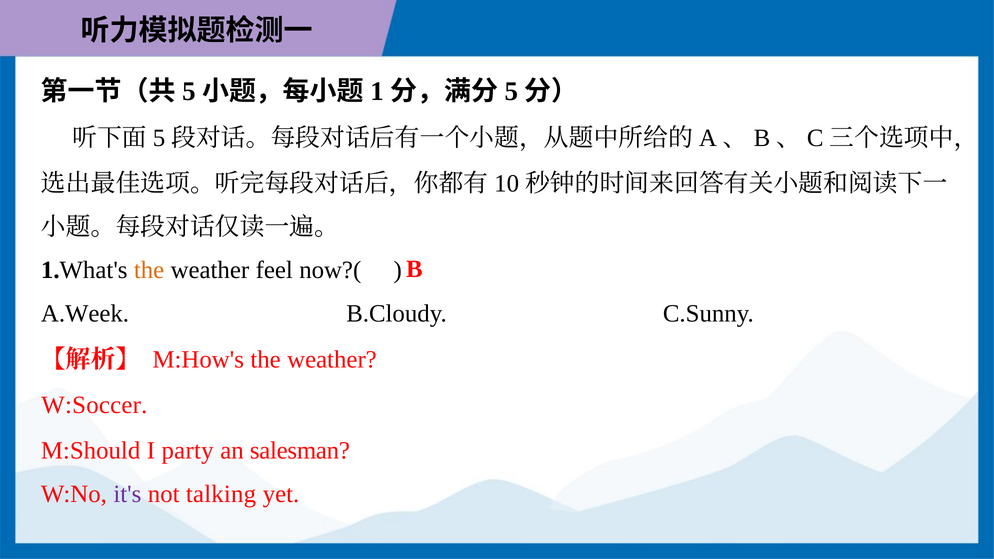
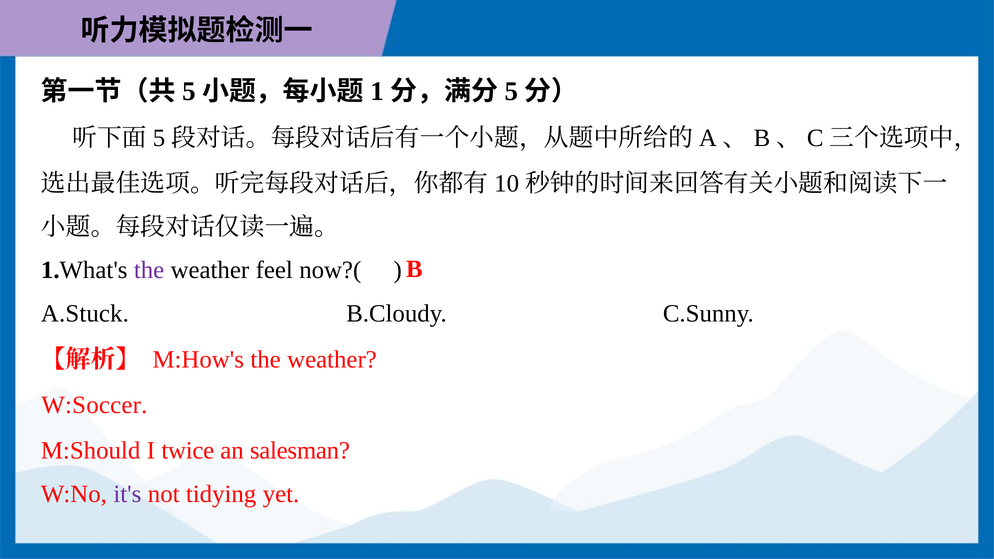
the at (149, 270) colour: orange -> purple
A.Week: A.Week -> A.Stuck
party: party -> twice
talking: talking -> tidying
